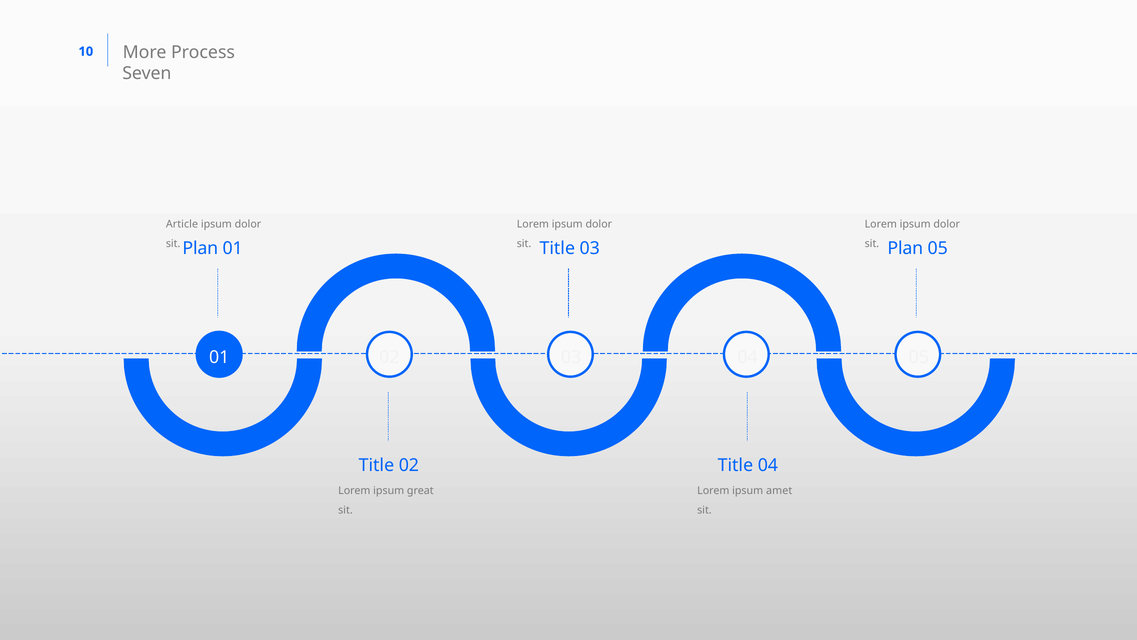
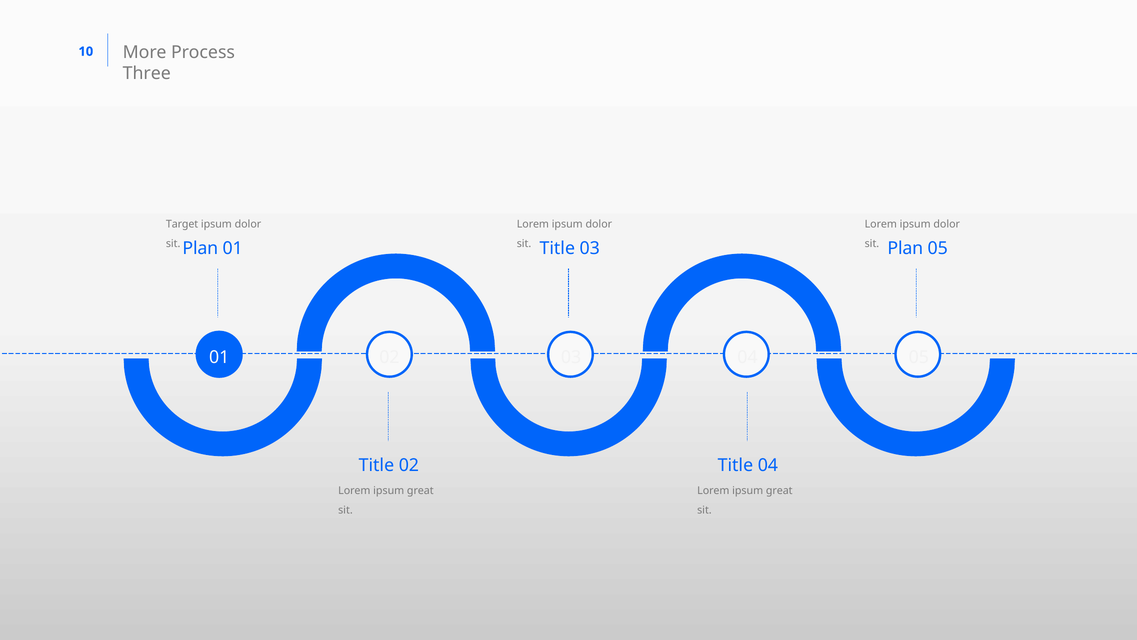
Seven: Seven -> Three
Article: Article -> Target
amet at (779, 491): amet -> great
